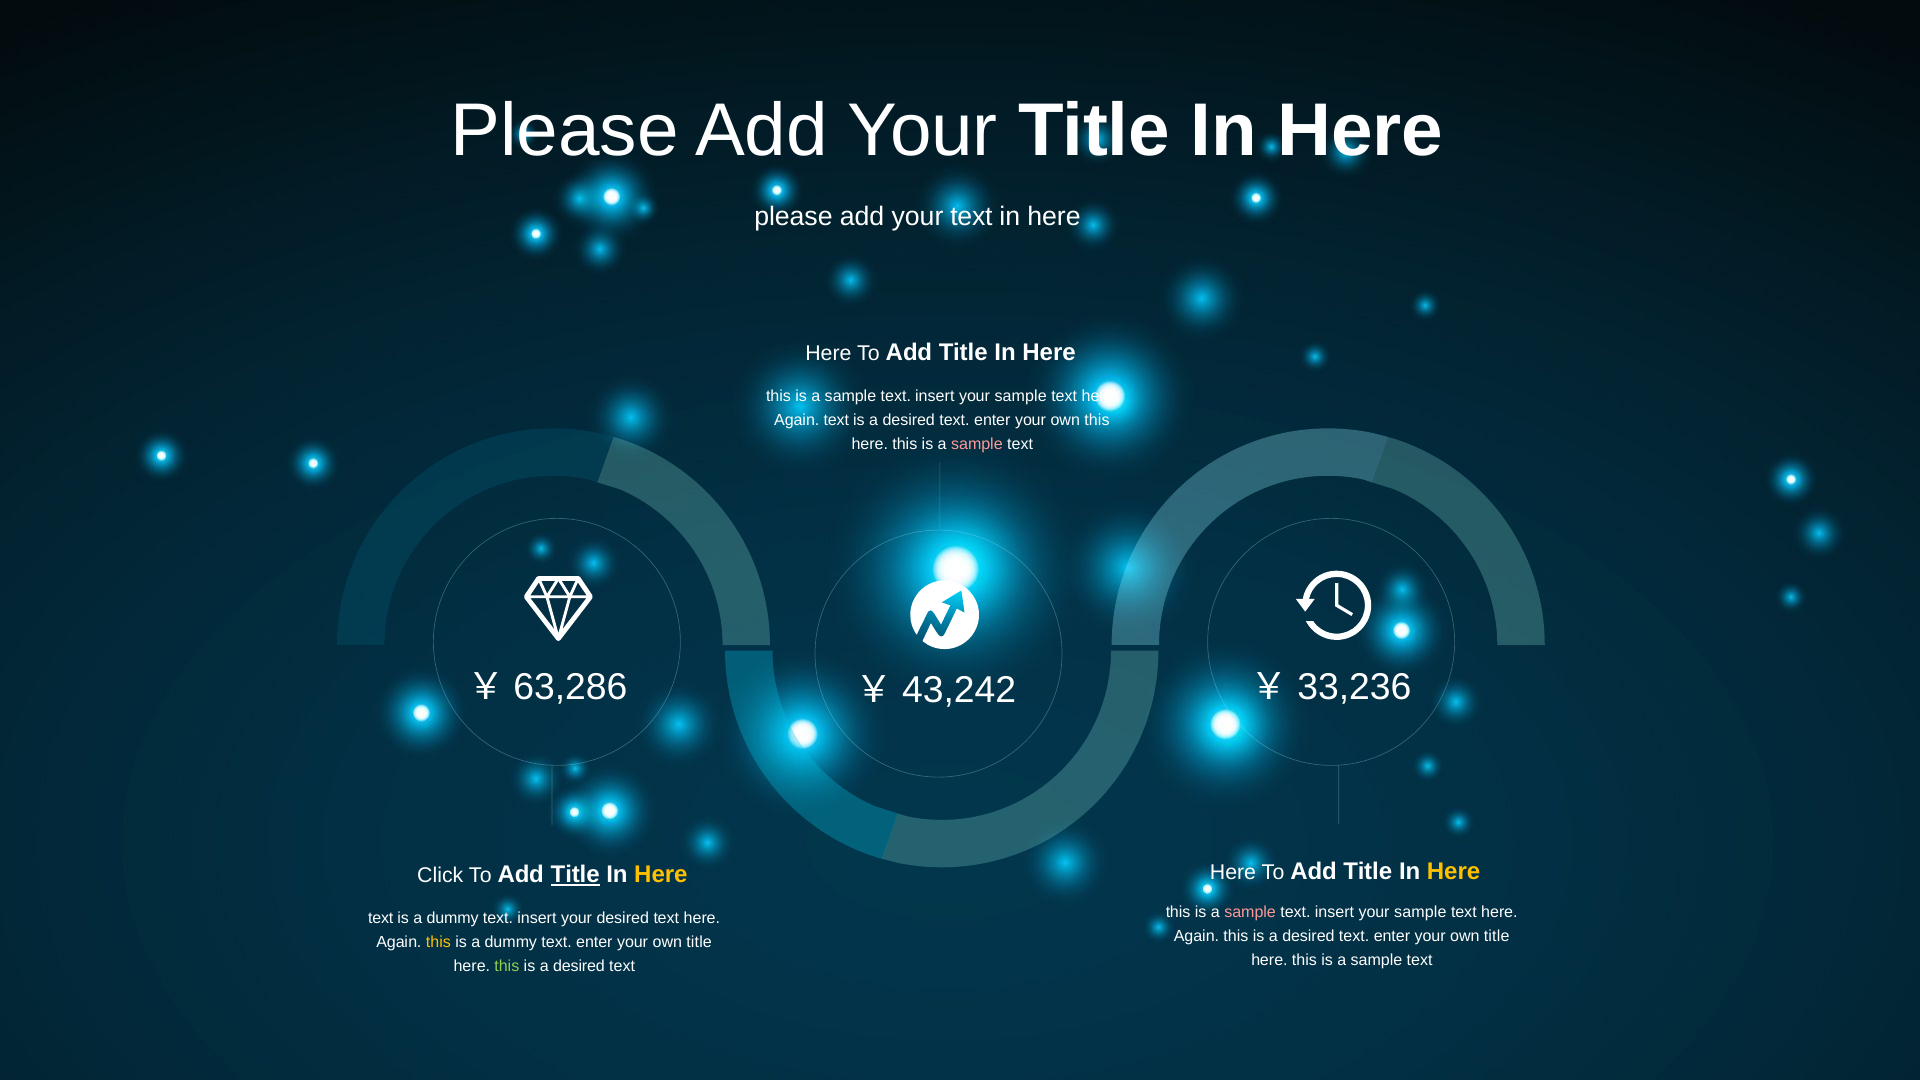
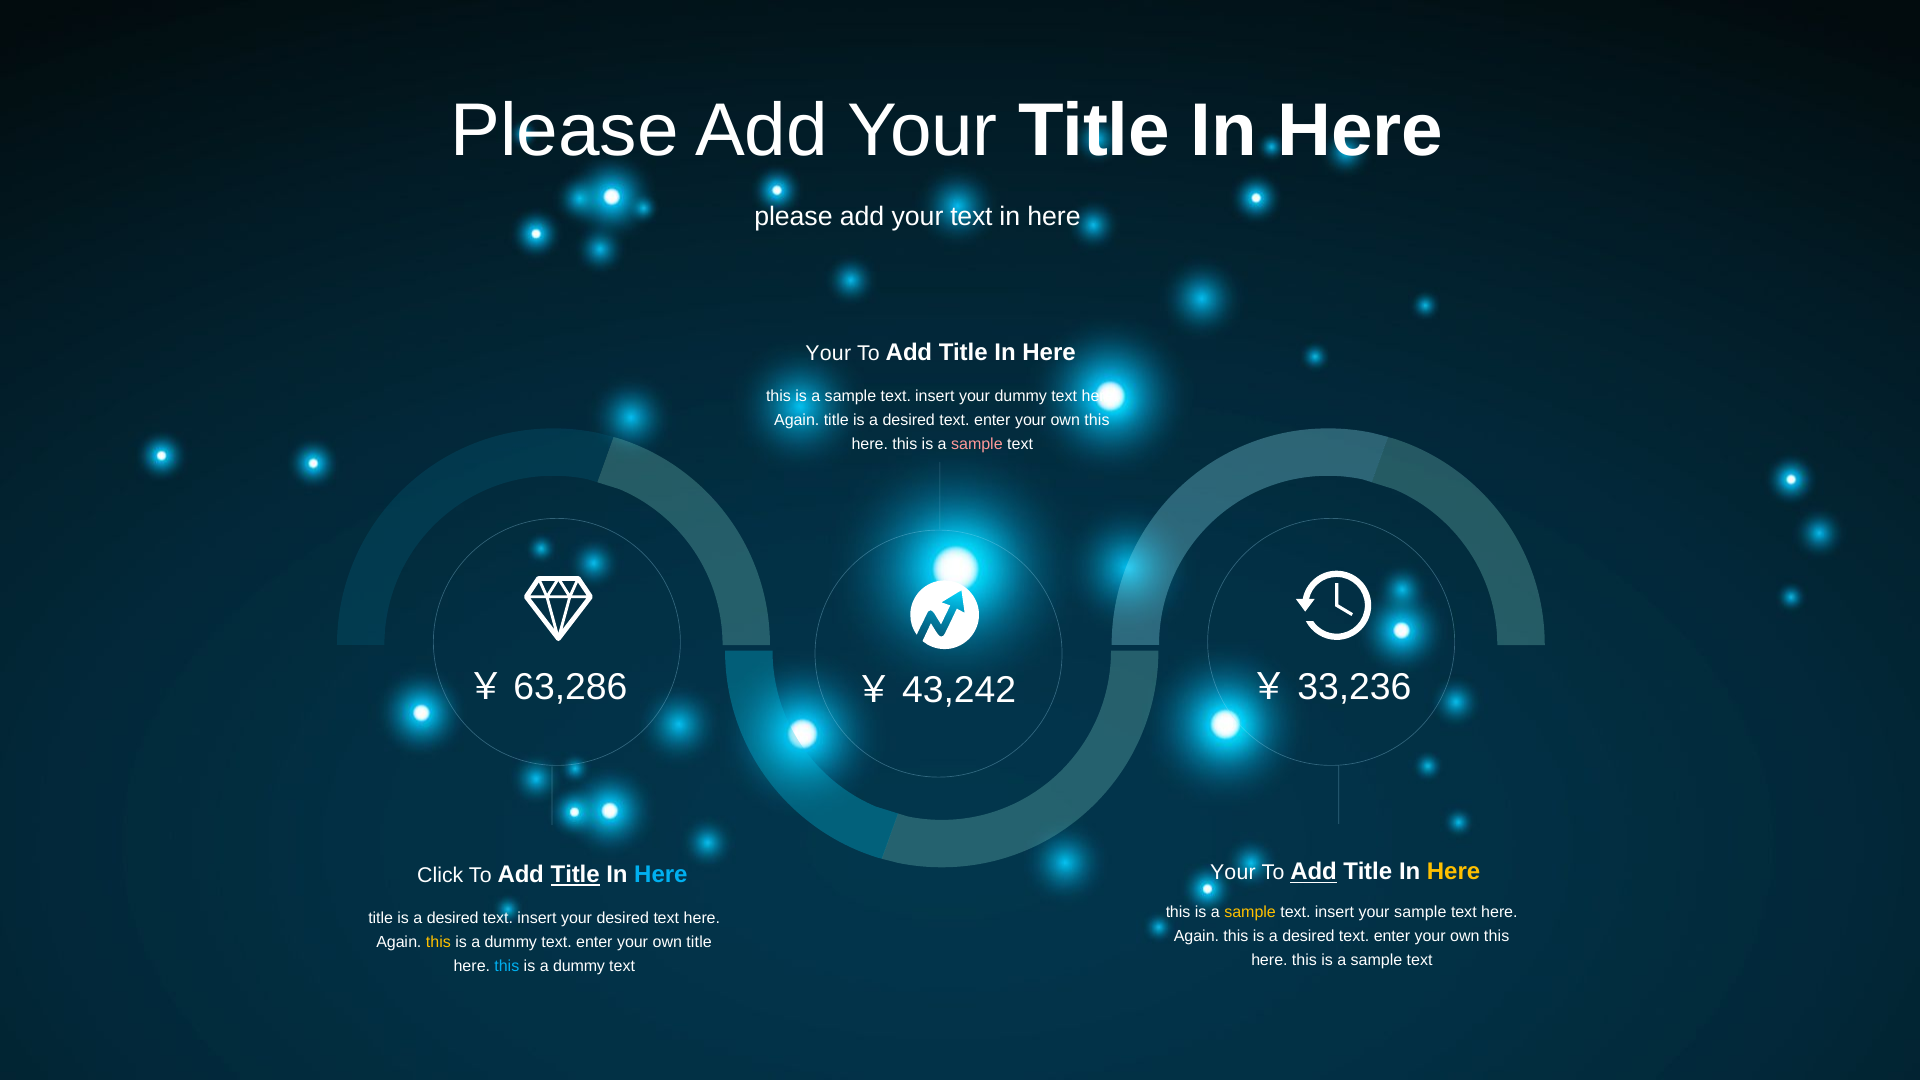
Here at (828, 353): Here -> Your
sample at (1021, 396): sample -> dummy
Again text: text -> title
Here at (1233, 873): Here -> Your
Add at (1313, 872) underline: none -> present
Here at (661, 875) colour: yellow -> light blue
sample at (1250, 913) colour: pink -> yellow
text at (381, 918): text -> title
dummy at (453, 918): dummy -> desired
title at (1497, 937): title -> this
this at (507, 966) colour: light green -> light blue
desired at (579, 966): desired -> dummy
